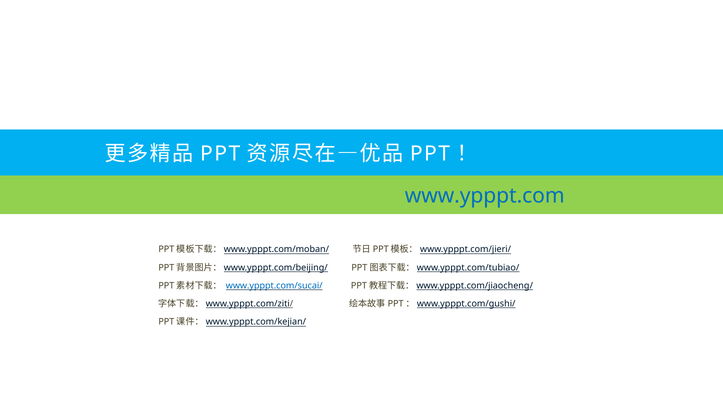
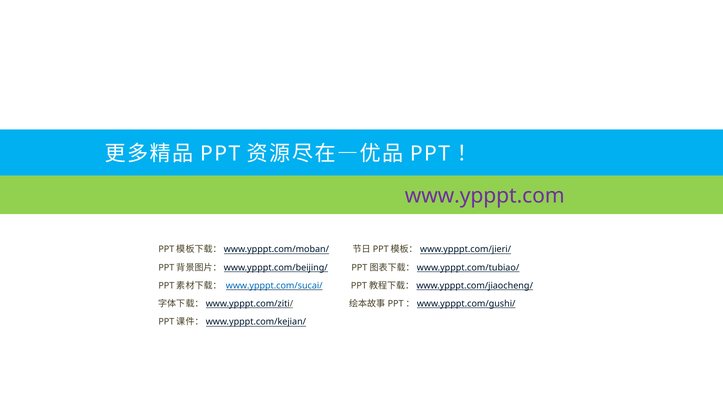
www.ypppt.com colour: blue -> purple
